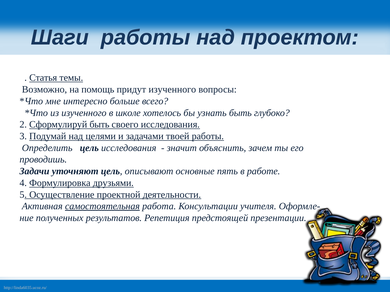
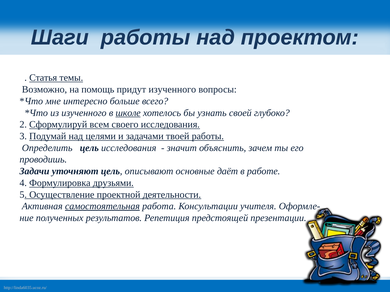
школе underline: none -> present
узнать быть: быть -> своей
Сформулируй быть: быть -> всем
пять: пять -> даёт
